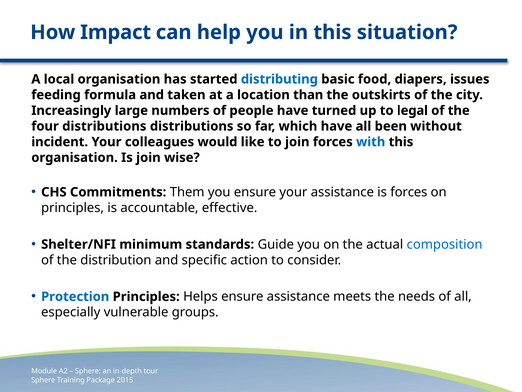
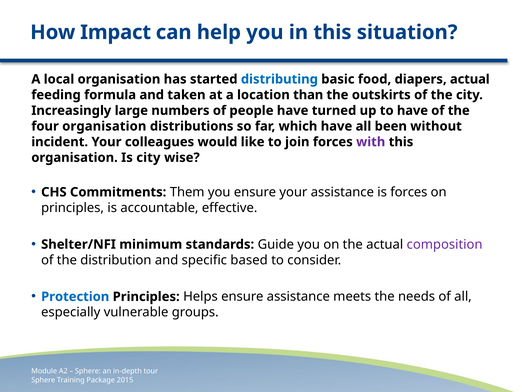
diapers issues: issues -> actual
to legal: legal -> have
four distributions: distributions -> organisation
with colour: blue -> purple
Is join: join -> city
composition colour: blue -> purple
action: action -> based
